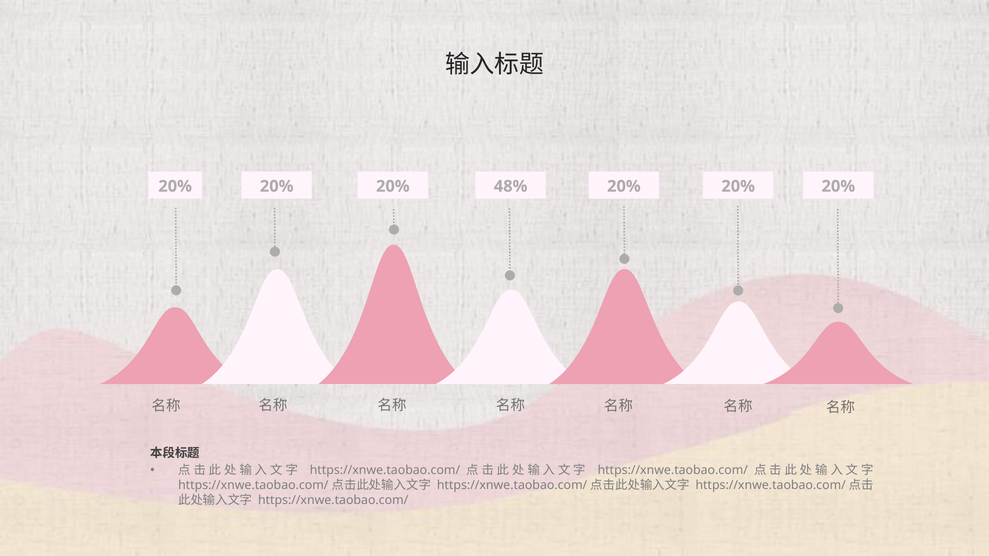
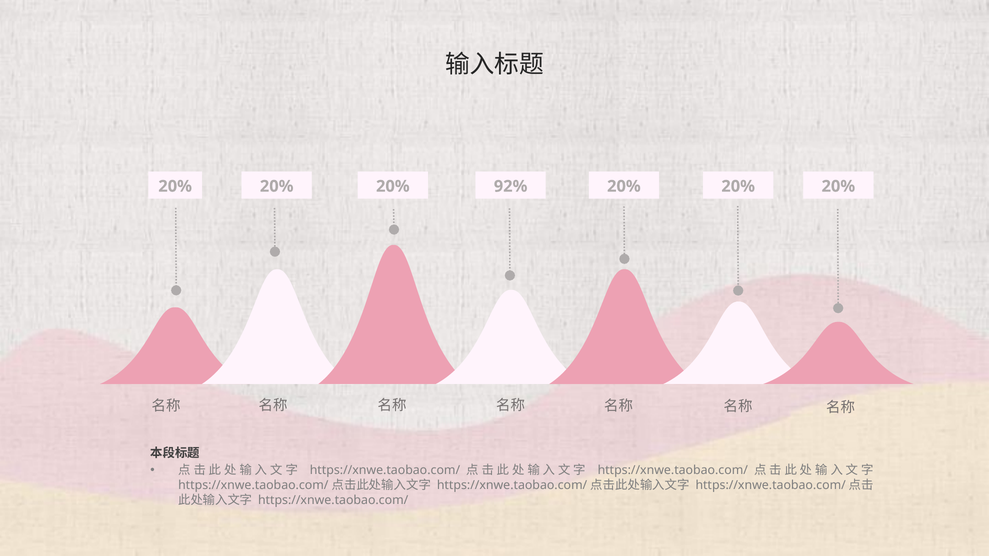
48%: 48% -> 92%
